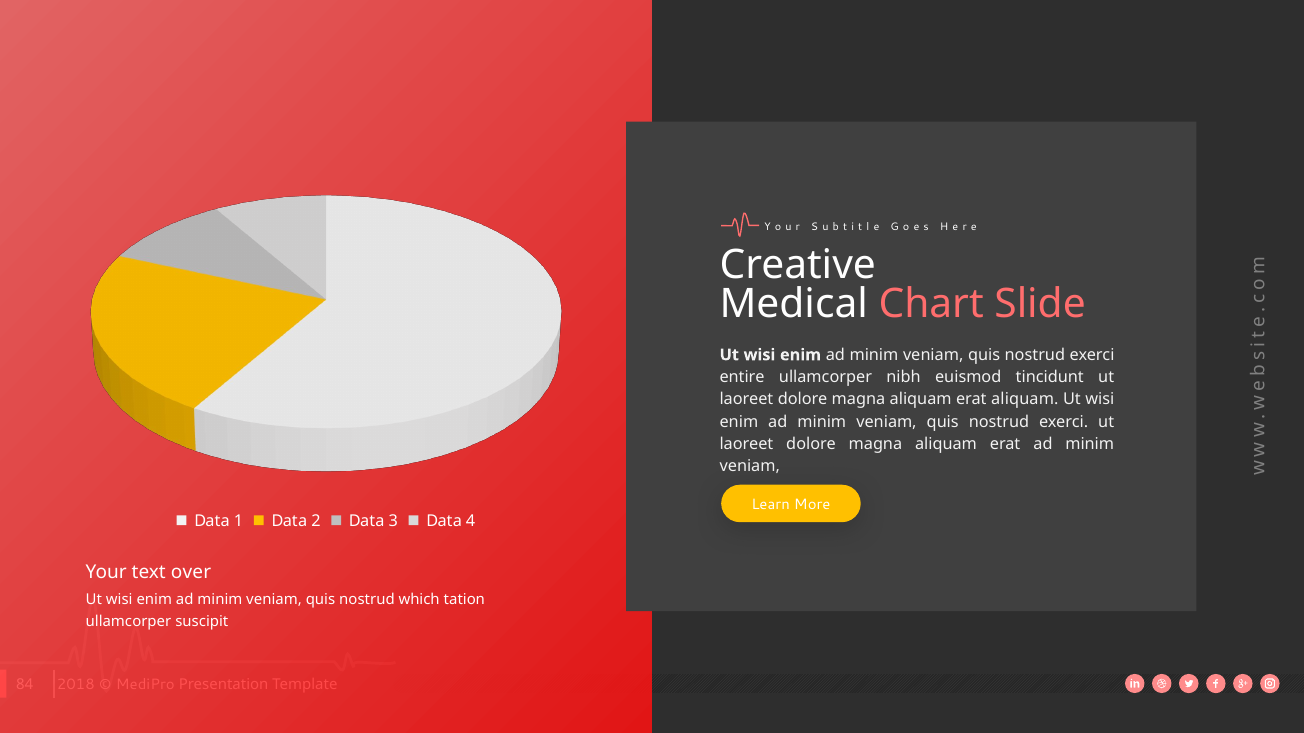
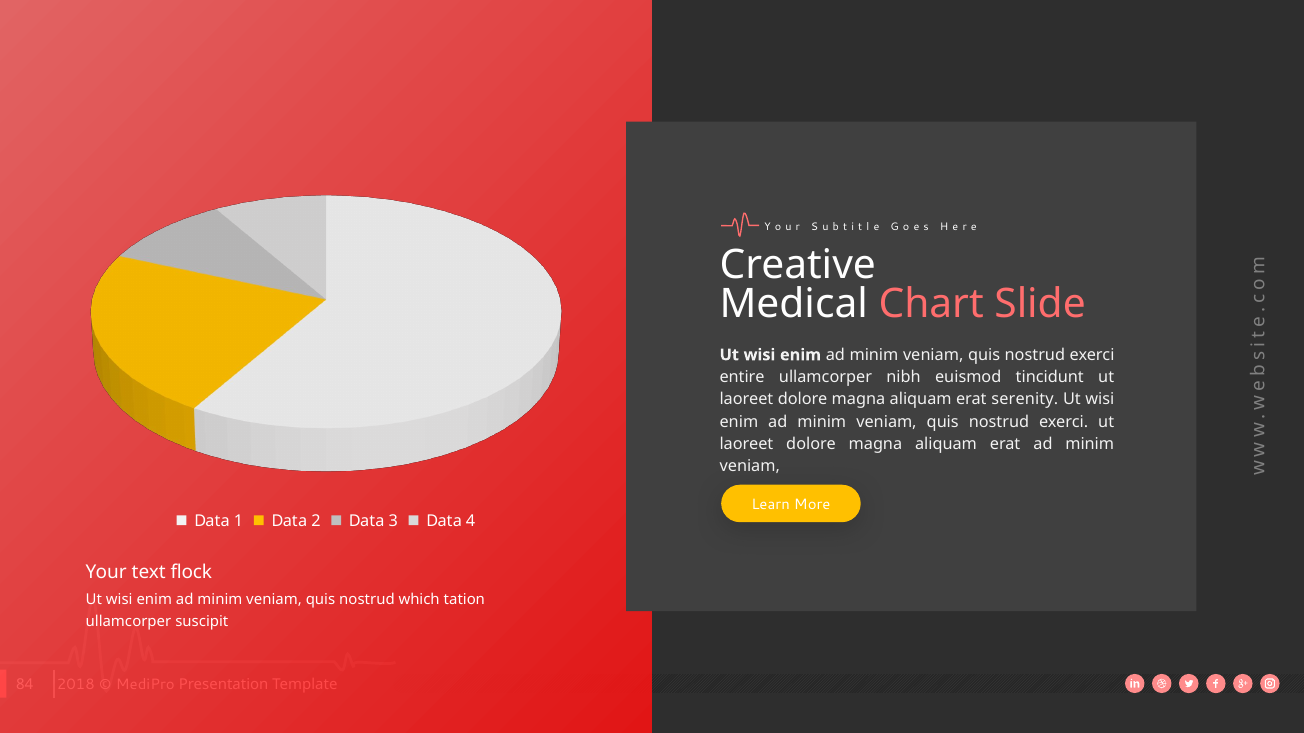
erat aliquam: aliquam -> serenity
over: over -> flock
